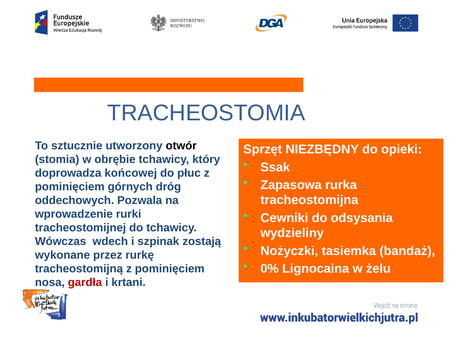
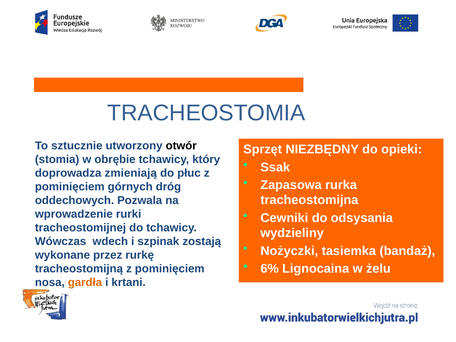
końcowej: końcowej -> zmieniają
0%: 0% -> 6%
gardła colour: red -> orange
